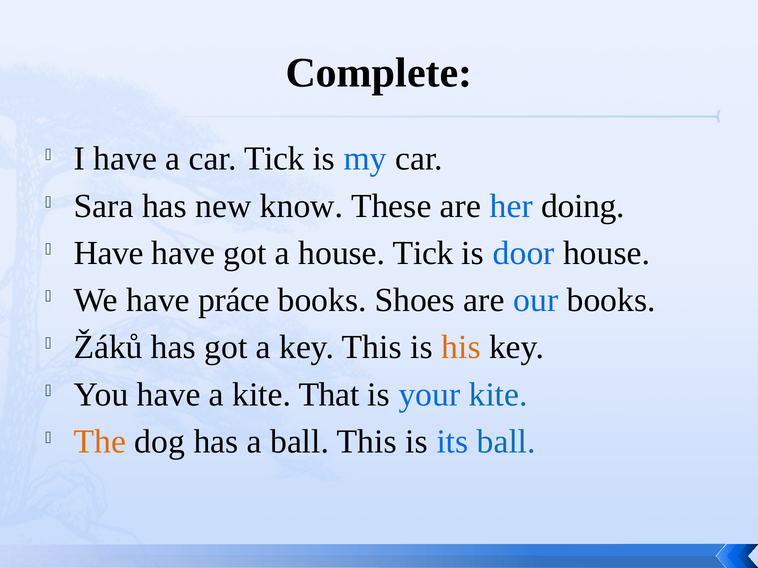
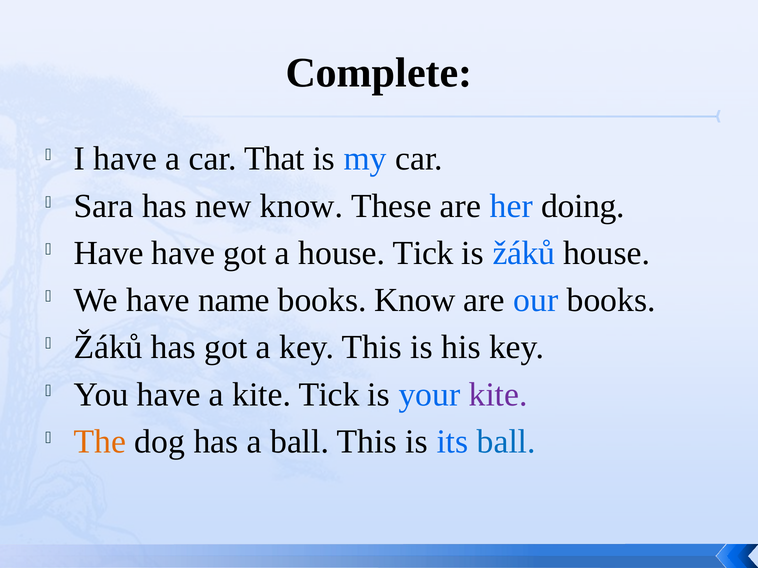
car Tick: Tick -> That
is door: door -> žáků
práce: práce -> name
books Shoes: Shoes -> Know
his colour: orange -> black
kite That: That -> Tick
kite at (498, 395) colour: blue -> purple
